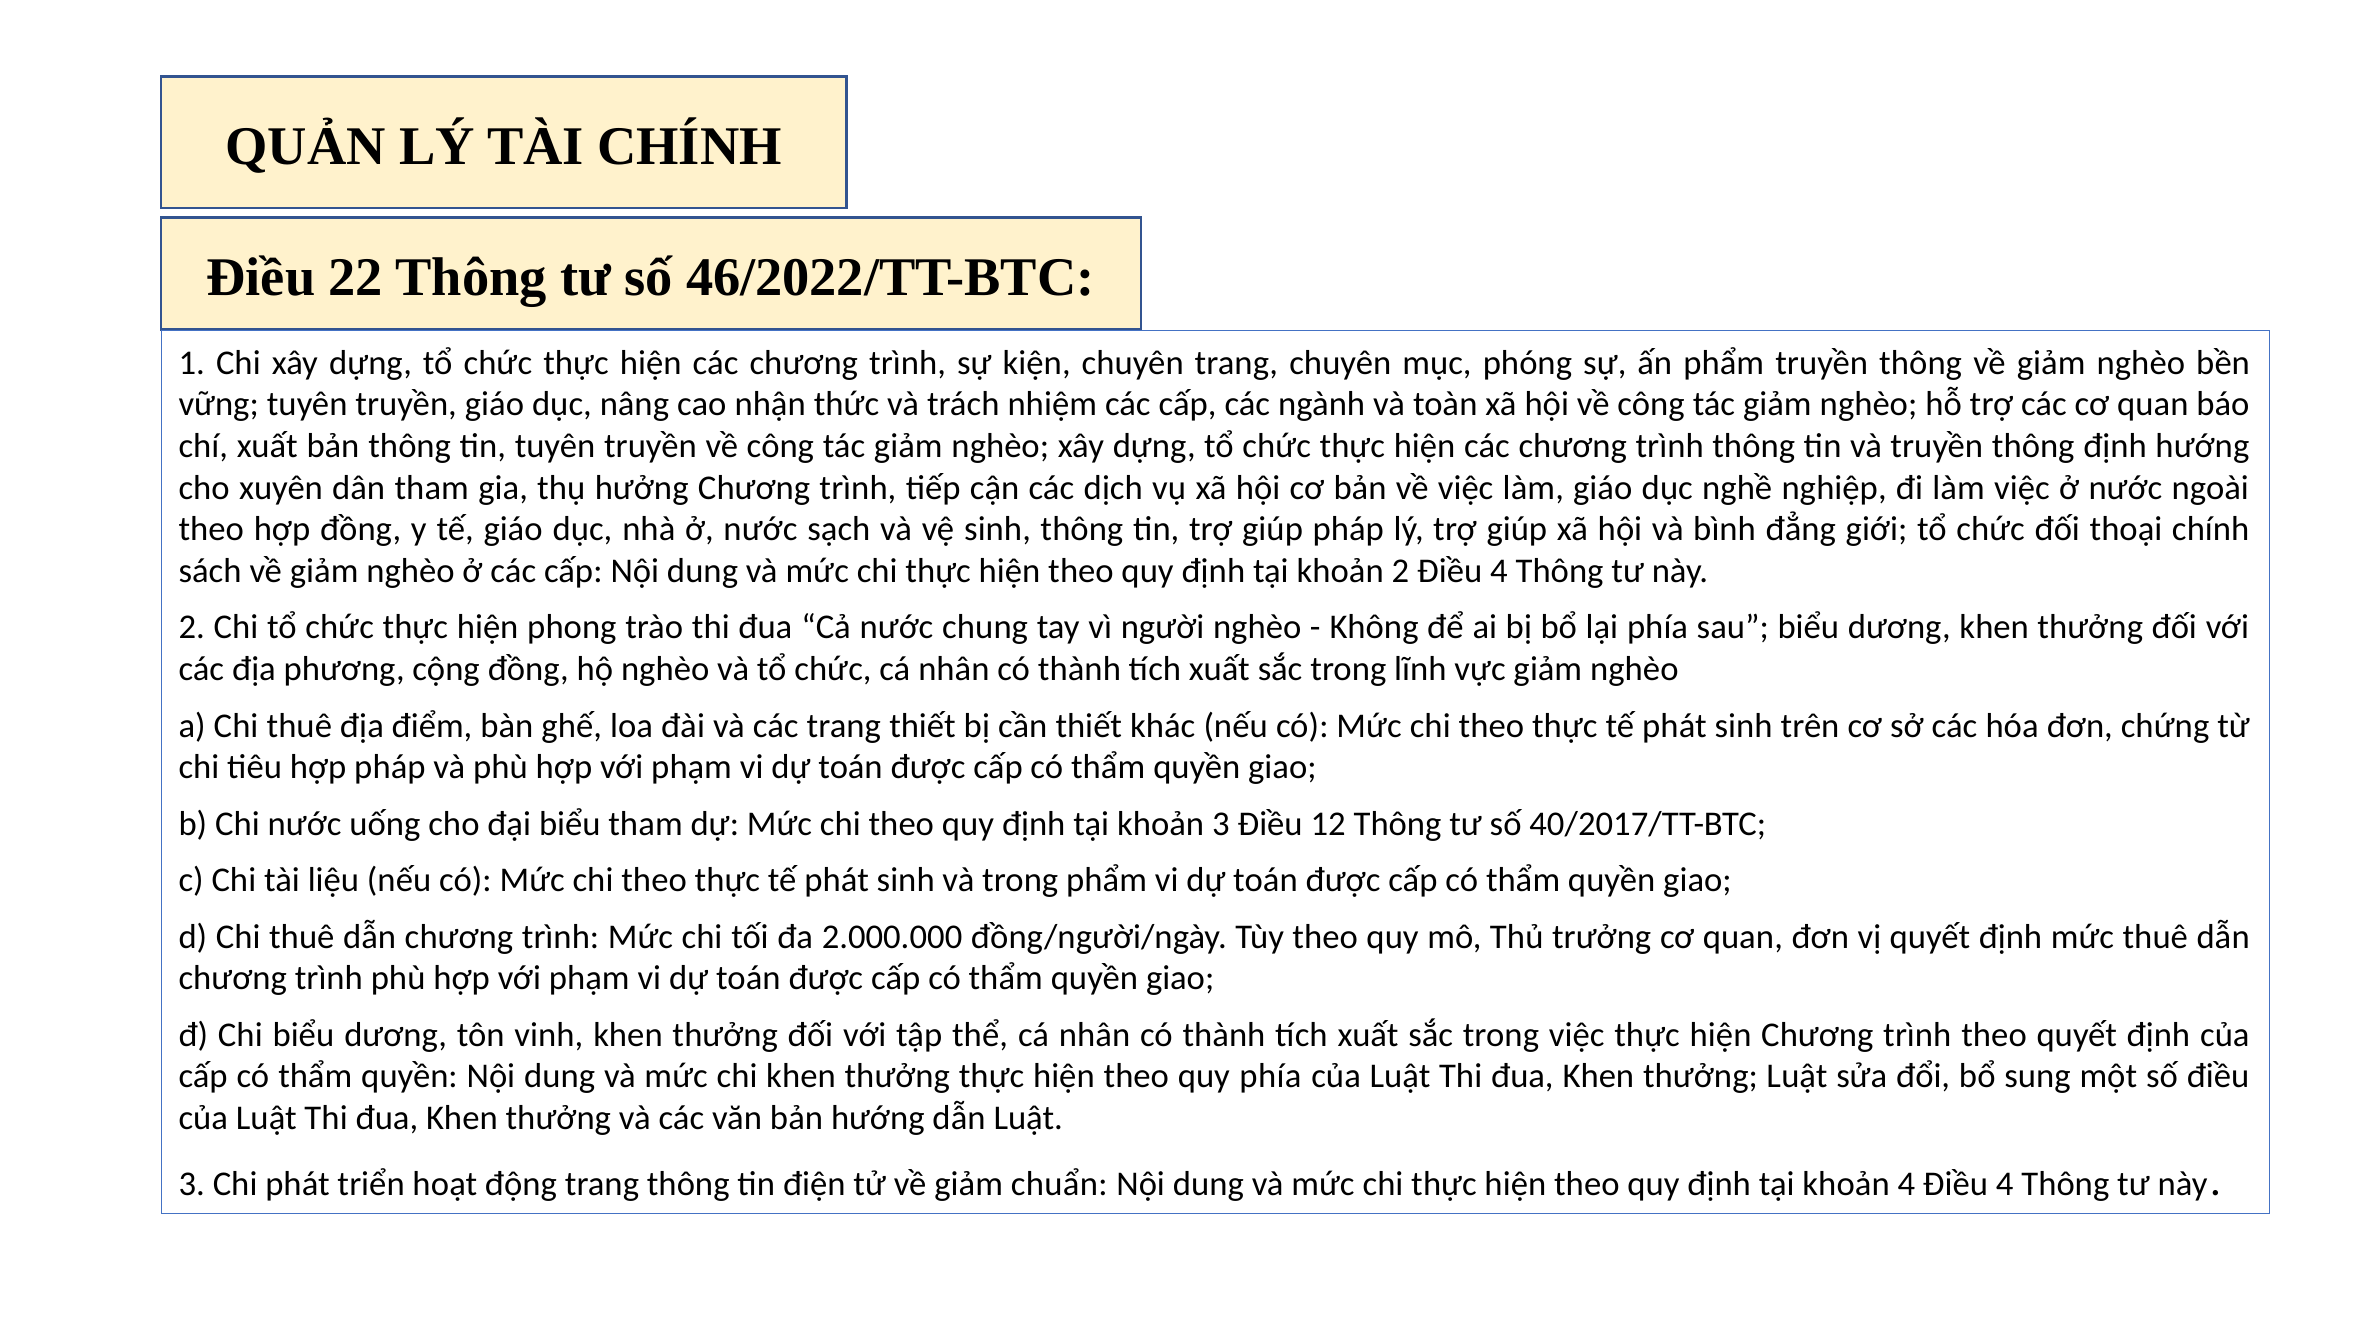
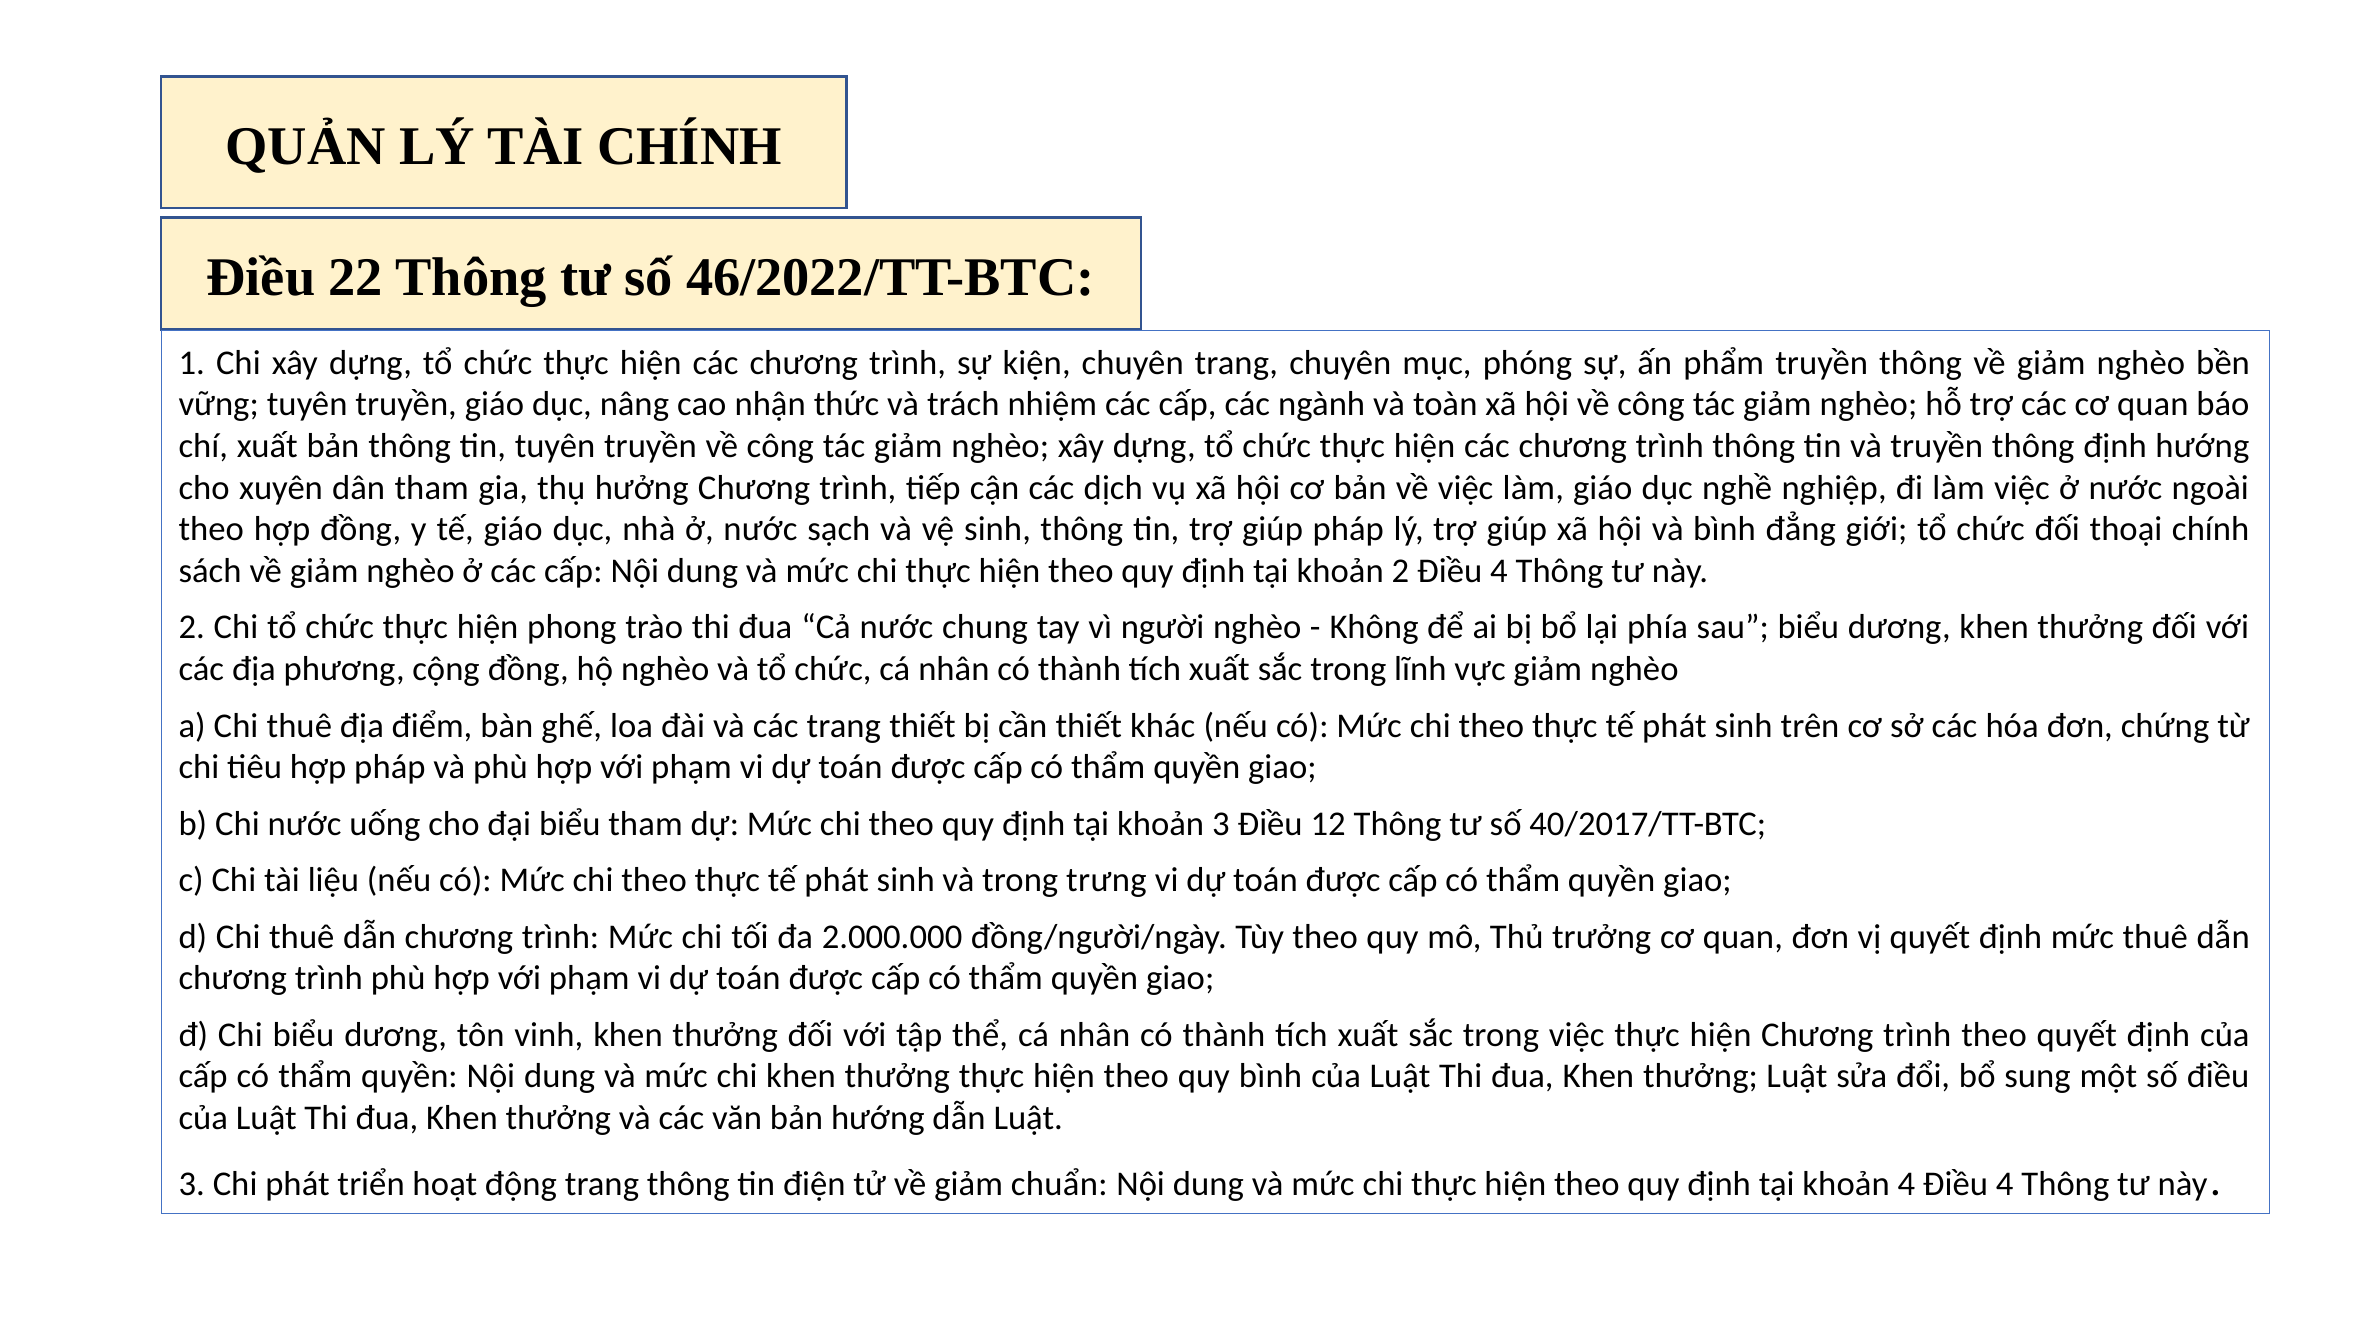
trong phẩm: phẩm -> trưng
quy phía: phía -> bình
